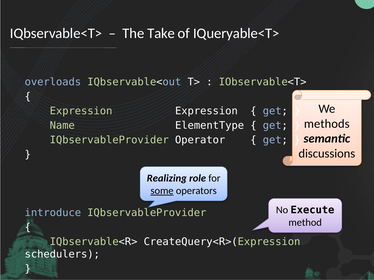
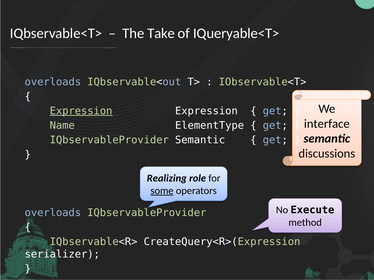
Expression at (81, 111) underline: none -> present
methods: methods -> interface
IQbservableProvider Operator: Operator -> Semantic
introduce at (53, 213): introduce -> overloads
schedulers: schedulers -> serializer
